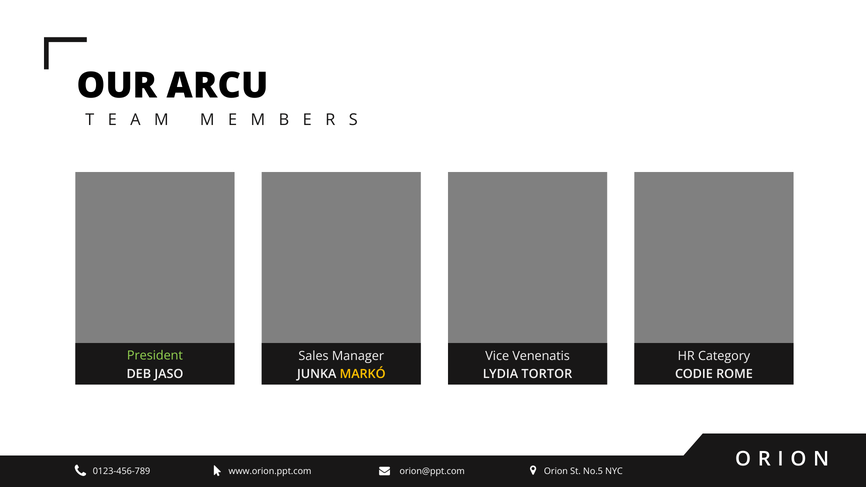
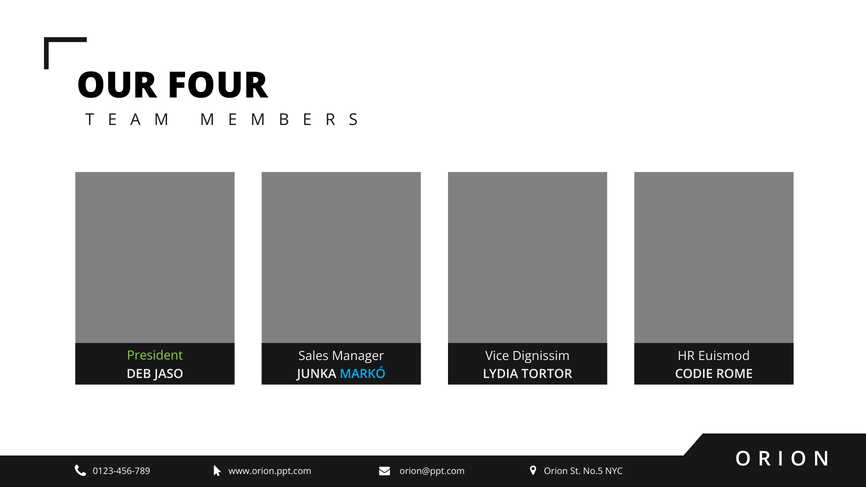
ARCU: ARCU -> FOUR
Venenatis: Venenatis -> Dignissim
Category: Category -> Euismod
MARKÓ colour: yellow -> light blue
